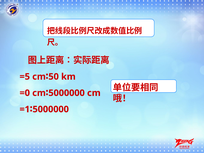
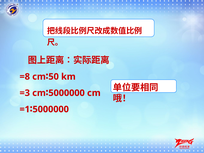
=5: =5 -> =8
=0: =0 -> =3
